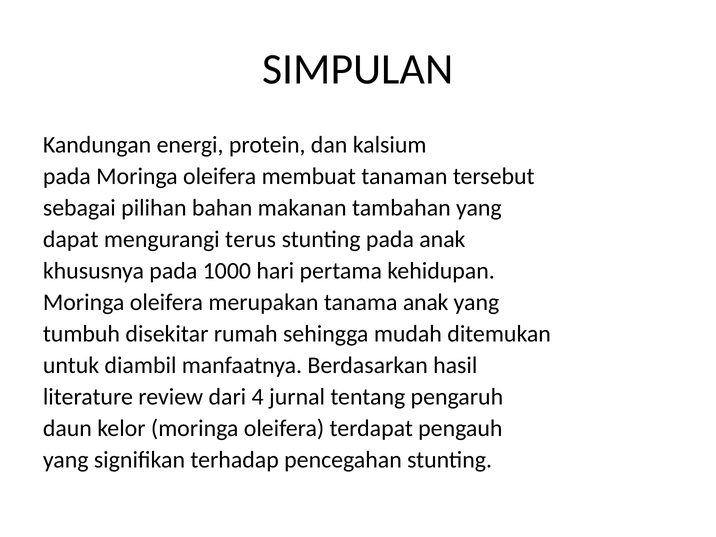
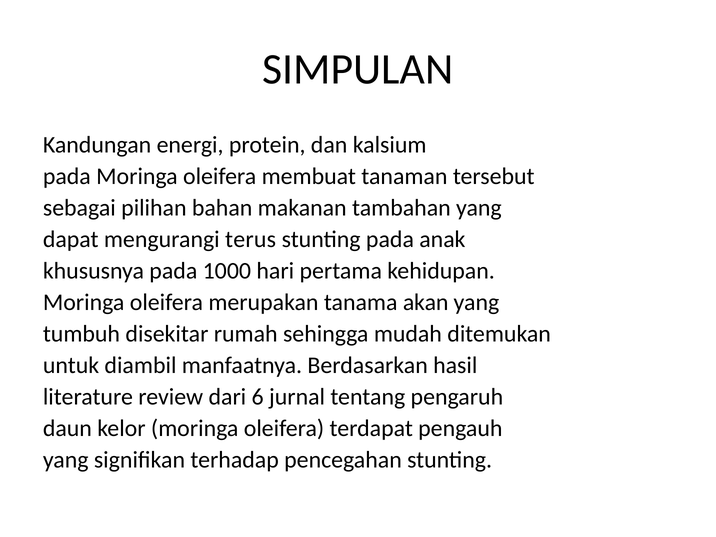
tanama anak: anak -> akan
4: 4 -> 6
